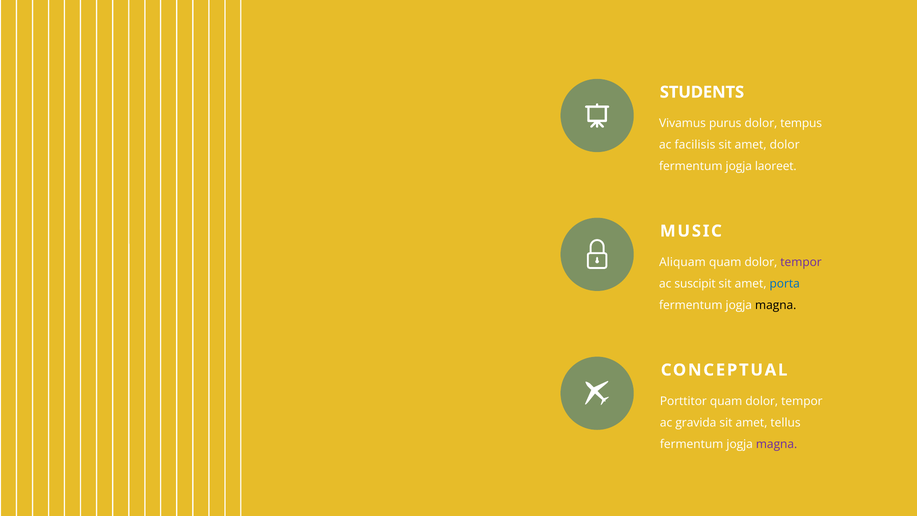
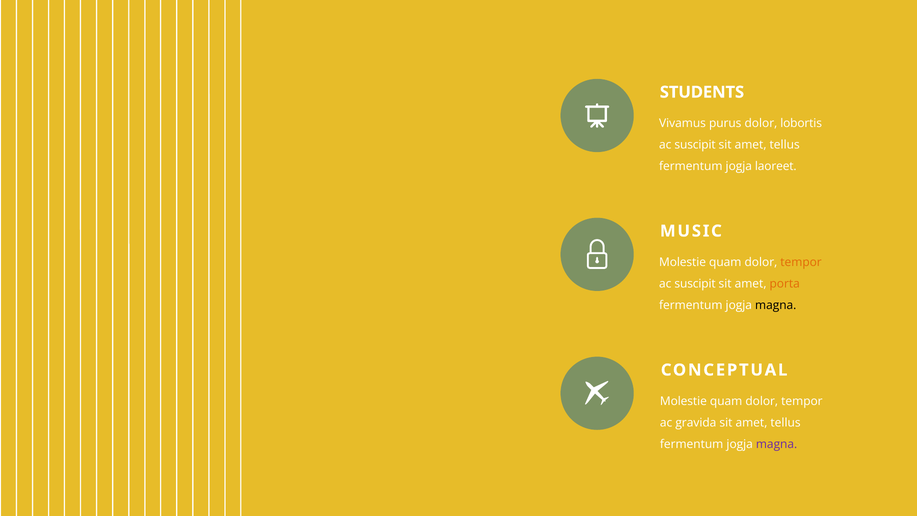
tempus: tempus -> lobortis
facilisis at (695, 145): facilisis -> suscipit
dolor at (785, 145): dolor -> tellus
Aliquam at (682, 262): Aliquam -> Molestie
tempor at (801, 262) colour: purple -> orange
porta colour: blue -> orange
Porttitor at (683, 401): Porttitor -> Molestie
